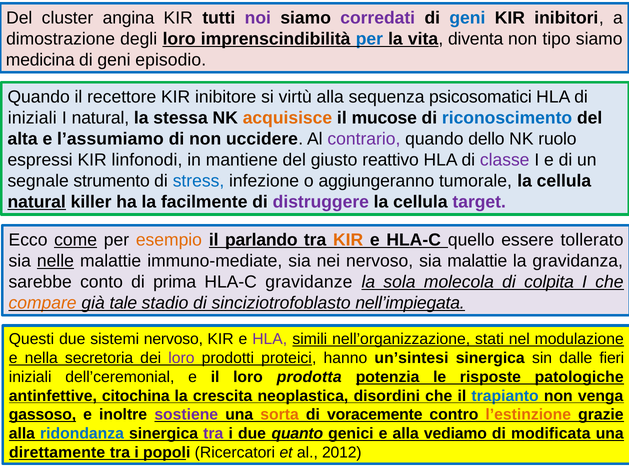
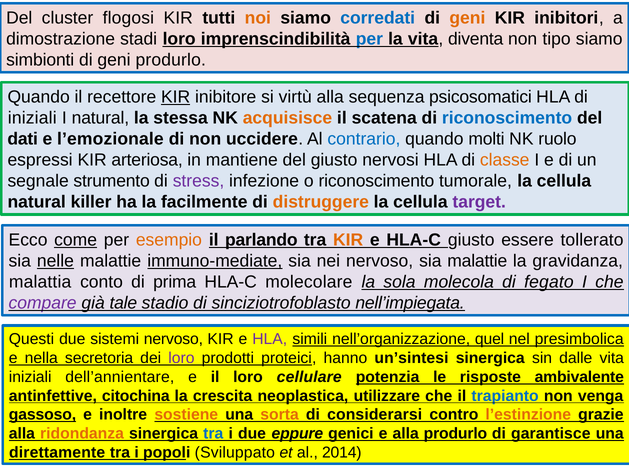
angina: angina -> flogosi
noi colour: purple -> orange
corredati colour: purple -> blue
geni at (467, 18) colour: blue -> orange
degli: degli -> stadi
medicina: medicina -> simbionti
geni episodio: episodio -> produrlo
KIR at (176, 97) underline: none -> present
mucose: mucose -> scatena
alta: alta -> dati
l’assumiamo: l’assumiamo -> l’emozionale
contrario colour: purple -> blue
dello: dello -> molti
linfonodi: linfonodi -> arteriosa
reattivo: reattivo -> nervosi
classe colour: purple -> orange
stress colour: blue -> purple
o aggiungeranno: aggiungeranno -> riconoscimento
natural at (37, 202) underline: present -> none
distruggere colour: purple -> orange
HLA-C quello: quello -> giusto
immuno-mediate underline: none -> present
sarebbe: sarebbe -> malattia
gravidanze: gravidanze -> molecolare
colpita: colpita -> fegato
compare colour: orange -> purple
stati: stati -> quel
modulazione: modulazione -> presimbolica
dalle fieri: fieri -> vita
dell’ceremonial: dell’ceremonial -> dell’annientare
prodotta: prodotta -> cellulare
patologiche: patologiche -> ambivalente
disordini: disordini -> utilizzare
sostiene colour: purple -> orange
voracemente: voracemente -> considerarsi
ridondanza colour: blue -> orange
tra at (213, 433) colour: purple -> blue
quanto: quanto -> eppure
alla vediamo: vediamo -> produrlo
modificata: modificata -> garantisce
Ricercatori: Ricercatori -> Sviluppato
2012: 2012 -> 2014
